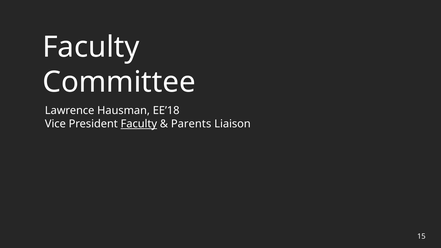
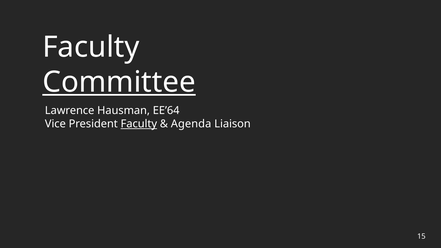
Committee underline: none -> present
EE’18: EE’18 -> EE’64
Parents: Parents -> Agenda
